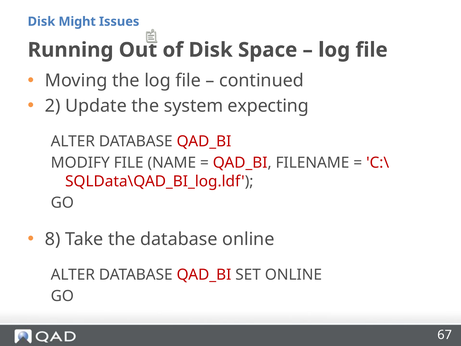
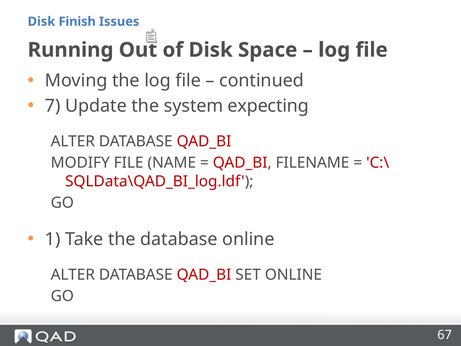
Might: Might -> Finish
2: 2 -> 7
8: 8 -> 1
